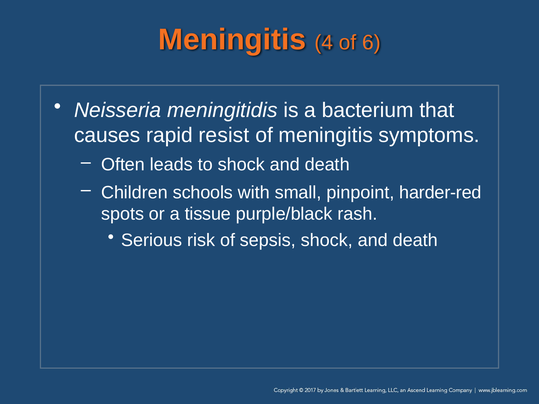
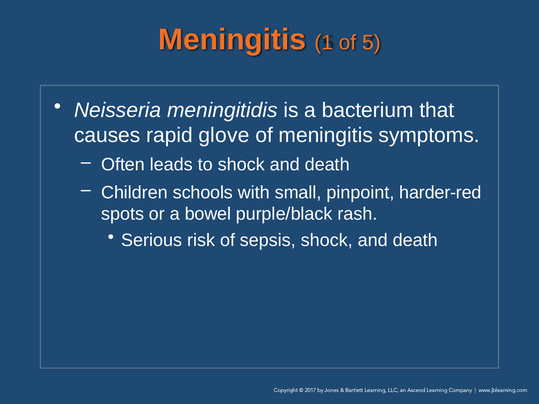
4: 4 -> 1
6: 6 -> 5
resist: resist -> glove
tissue: tissue -> bowel
